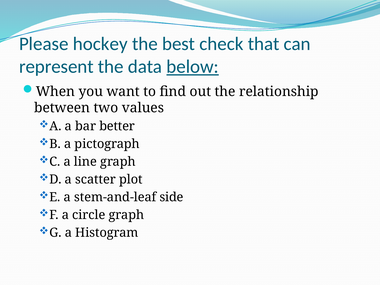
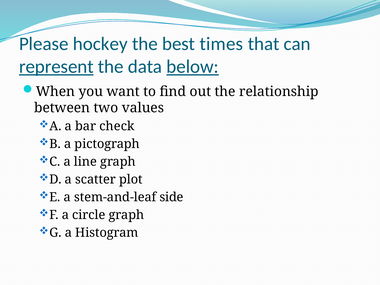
check: check -> times
represent underline: none -> present
better: better -> check
